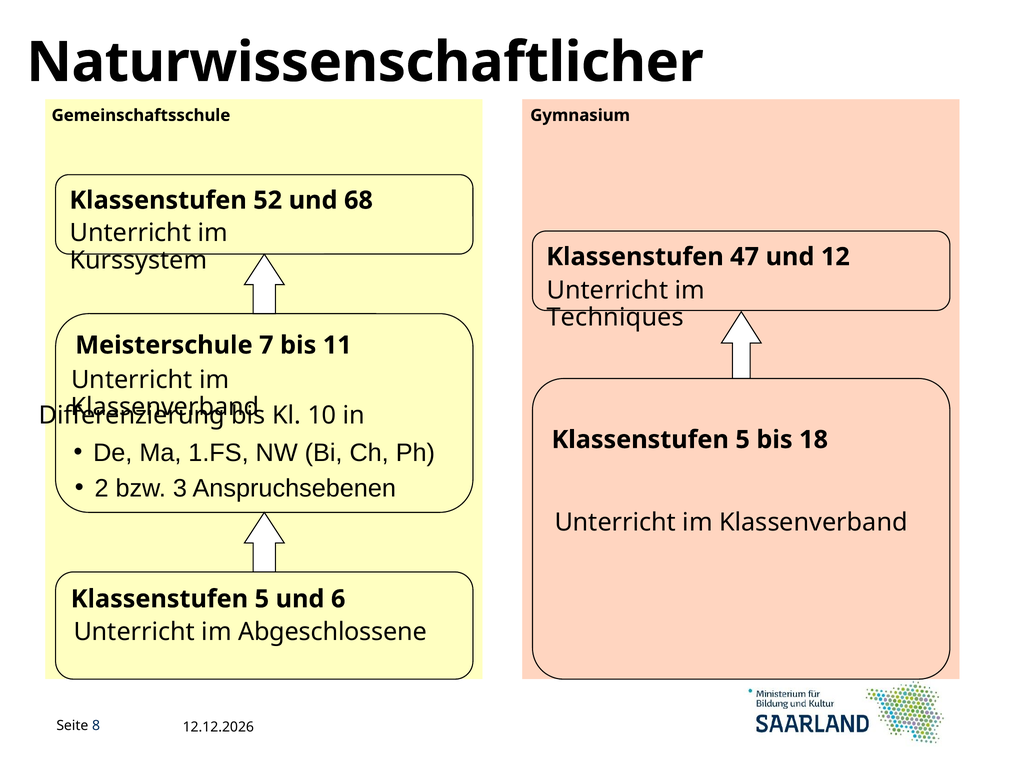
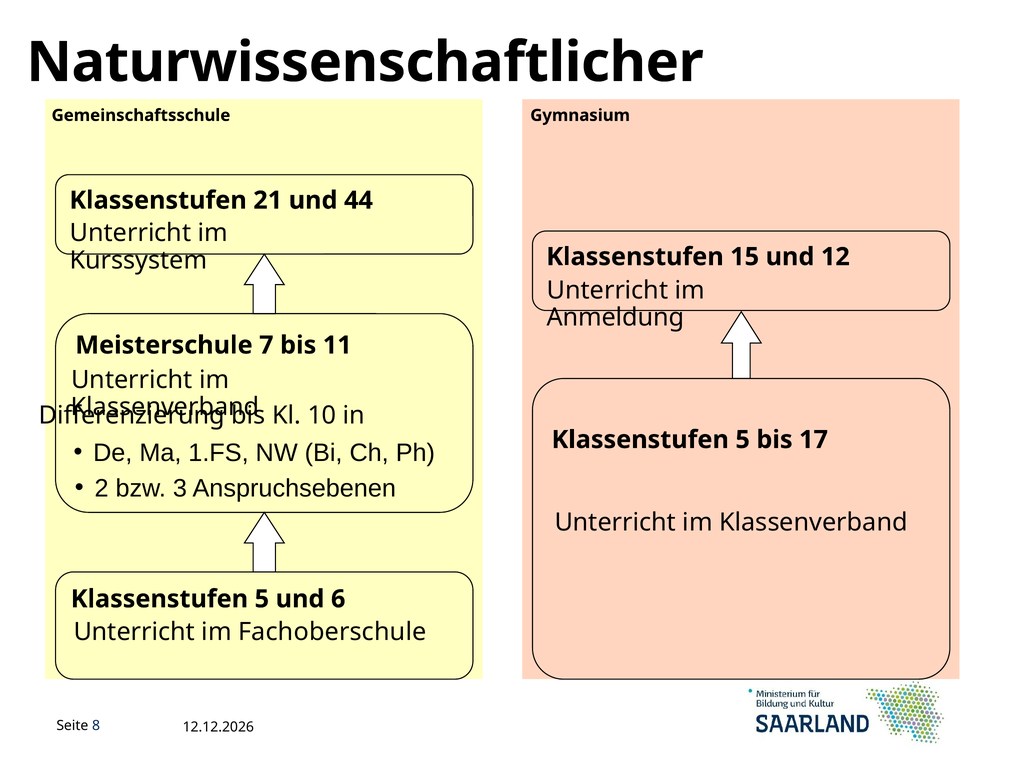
52: 52 -> 21
68: 68 -> 44
47: 47 -> 15
Techniques: Techniques -> Anmeldung
18: 18 -> 17
Abgeschlossene: Abgeschlossene -> Fachoberschule
